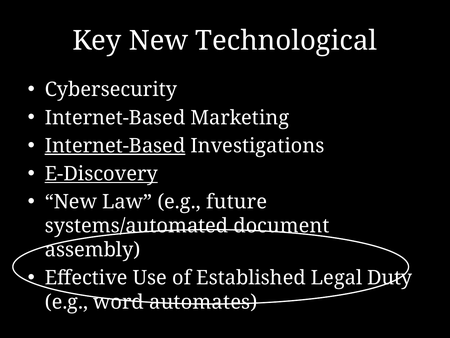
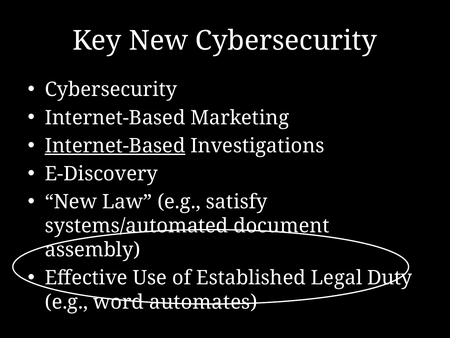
New Technological: Technological -> Cybersecurity
E-Discovery underline: present -> none
future: future -> satisfy
